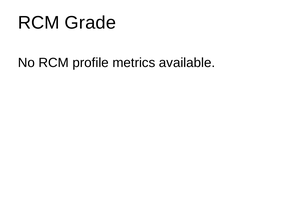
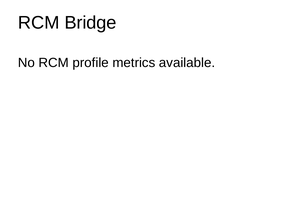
Grade: Grade -> Bridge
